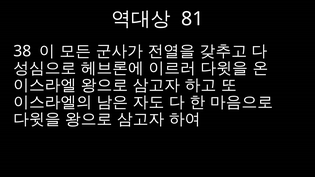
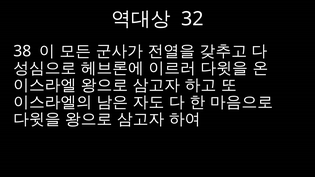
81: 81 -> 32
